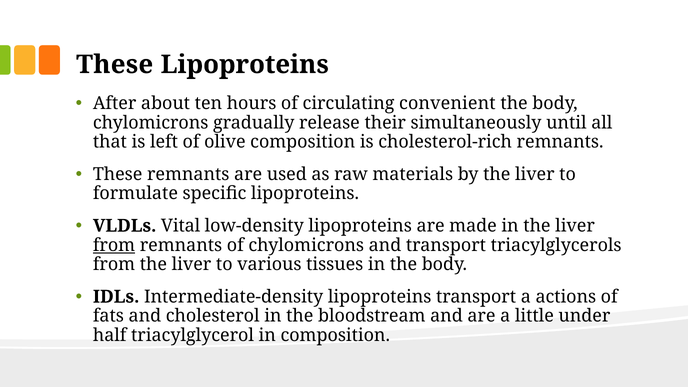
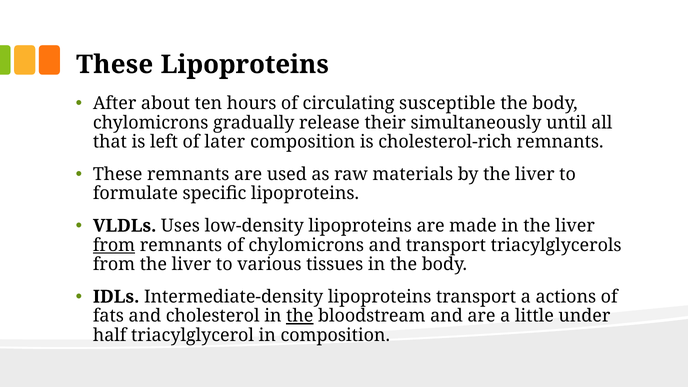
convenient: convenient -> susceptible
olive: olive -> later
Vital: Vital -> Uses
the at (300, 316) underline: none -> present
